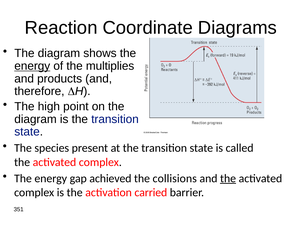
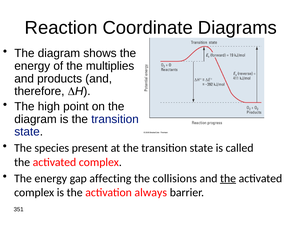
energy at (32, 66) underline: present -> none
achieved: achieved -> affecting
carried: carried -> always
